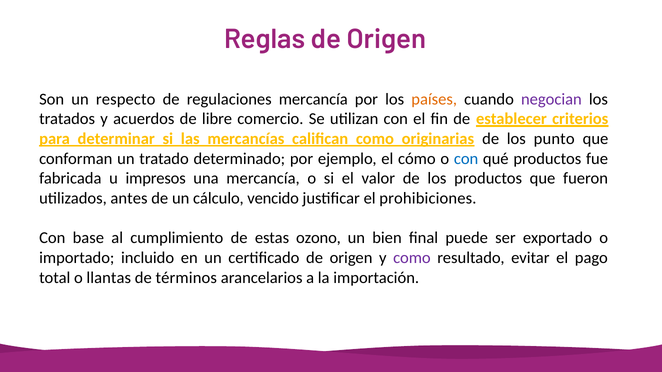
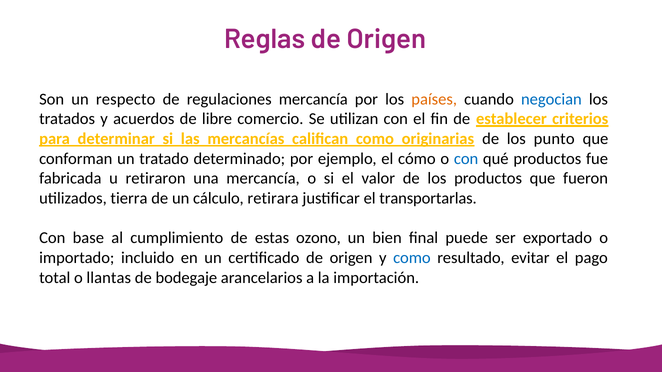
negocian colour: purple -> blue
impresos: impresos -> retiraron
antes: antes -> tierra
vencido: vencido -> retirara
prohibiciones: prohibiciones -> transportarlas
como at (412, 258) colour: purple -> blue
términos: términos -> bodegaje
